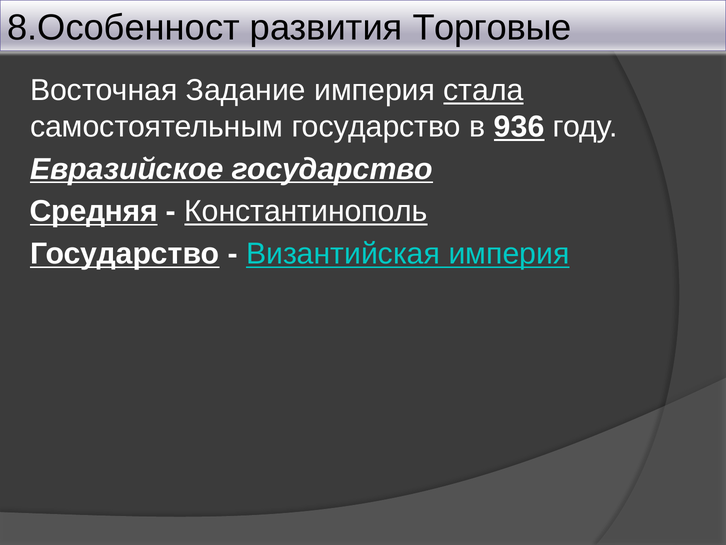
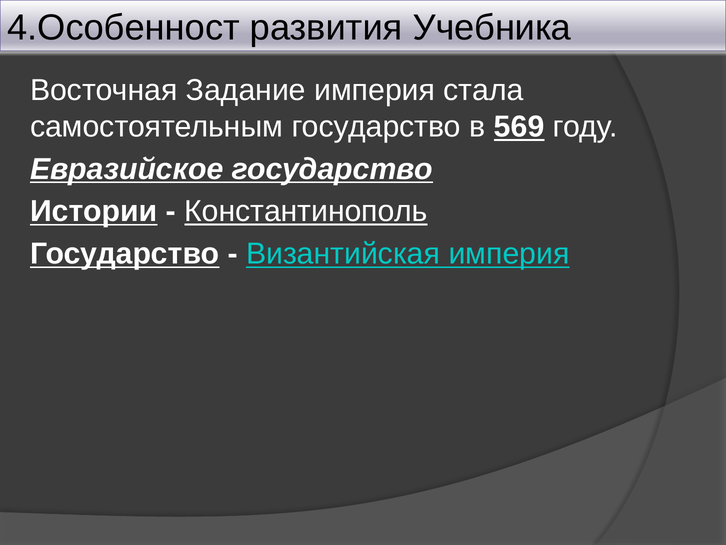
8.Особенност: 8.Особенност -> 4.Особенност
Торговые: Торговые -> Учебника
стала underline: present -> none
936: 936 -> 569
Средняя: Средняя -> Истории
